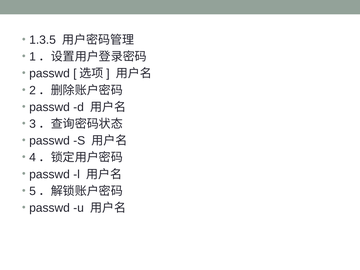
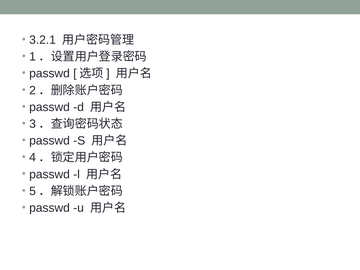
1.3.5: 1.3.5 -> 3.2.1
